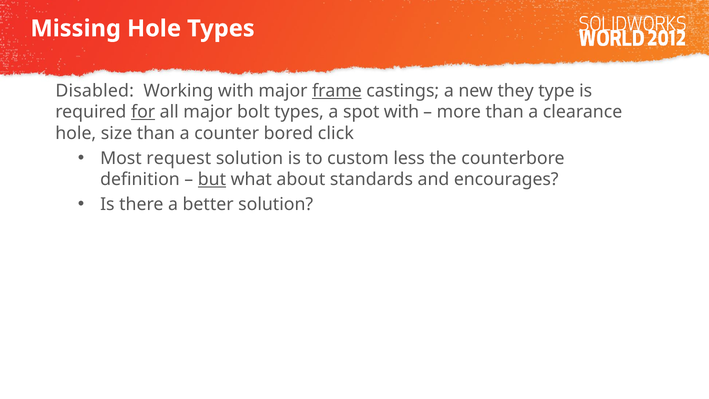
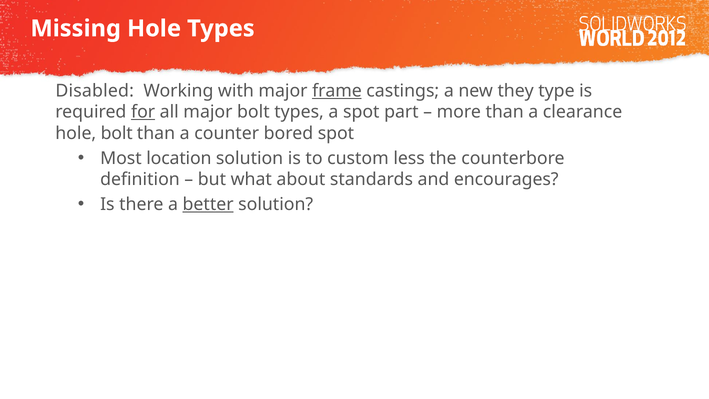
spot with: with -> part
hole size: size -> bolt
bored click: click -> spot
request: request -> location
but underline: present -> none
better underline: none -> present
